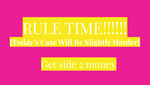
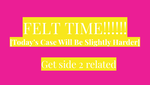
RULE: RULE -> FELT
money: money -> related
